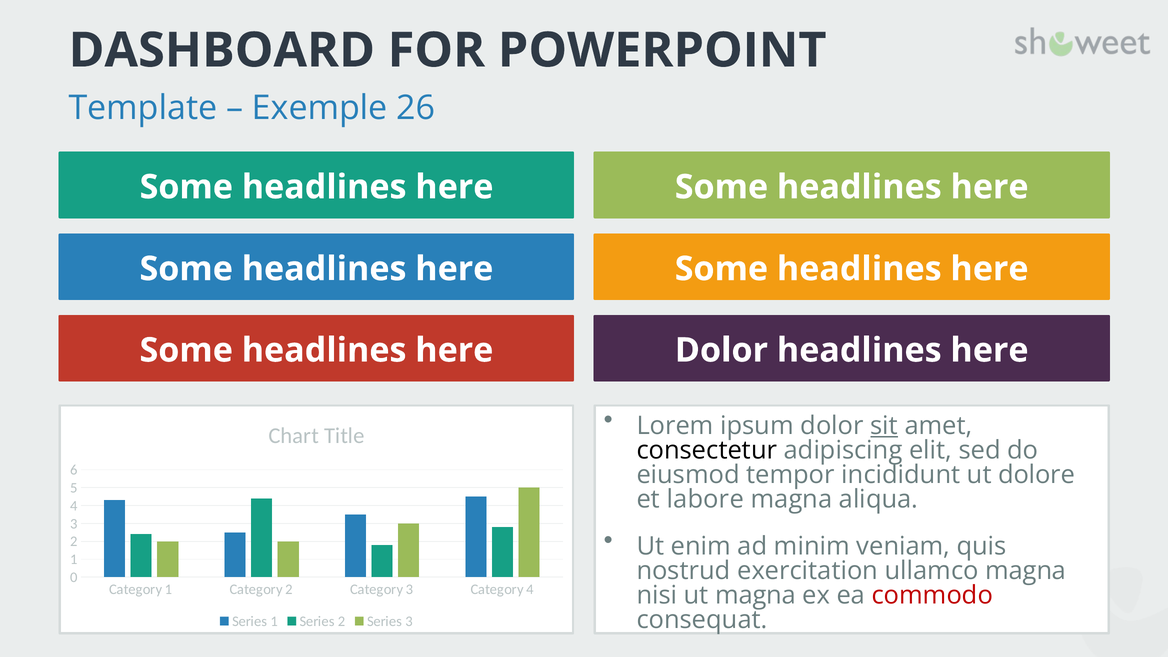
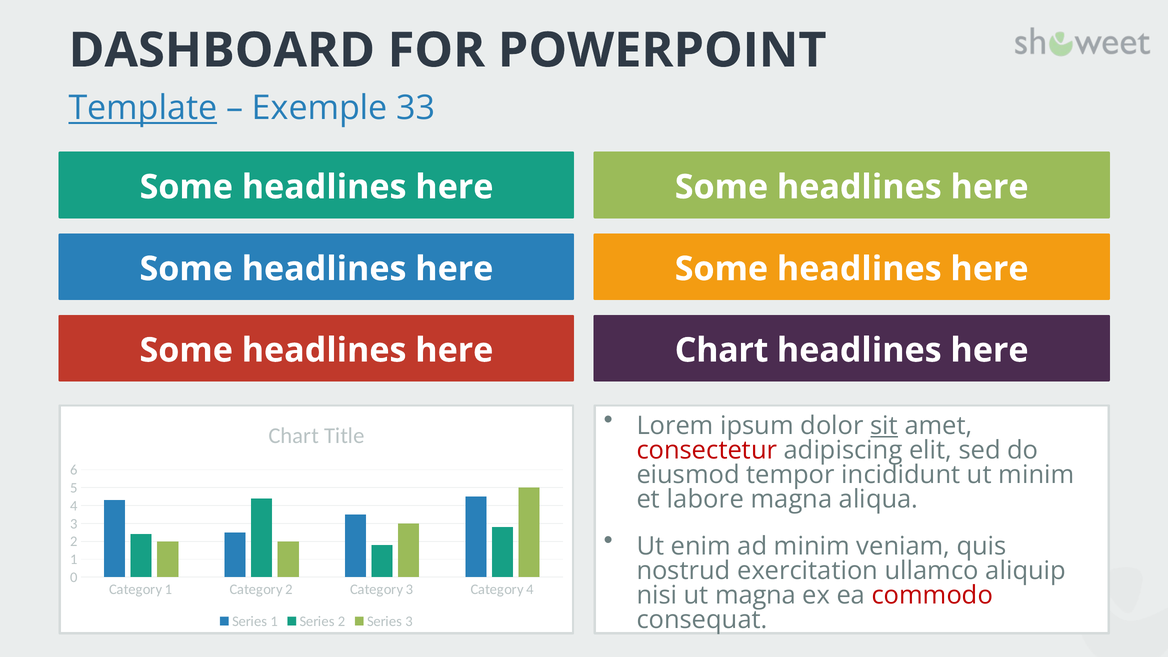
Template underline: none -> present
26: 26 -> 33
here Dolor: Dolor -> Chart
consectetur colour: black -> red
ut dolore: dolore -> minim
ullamco magna: magna -> aliquip
